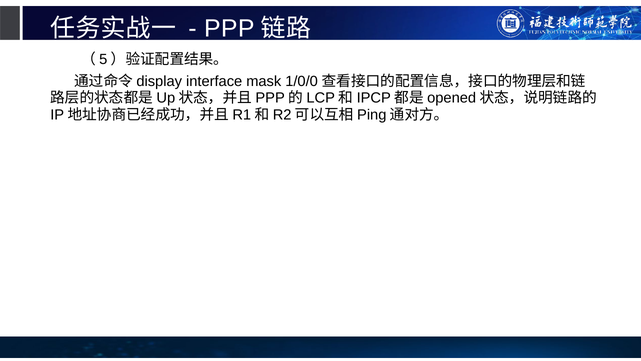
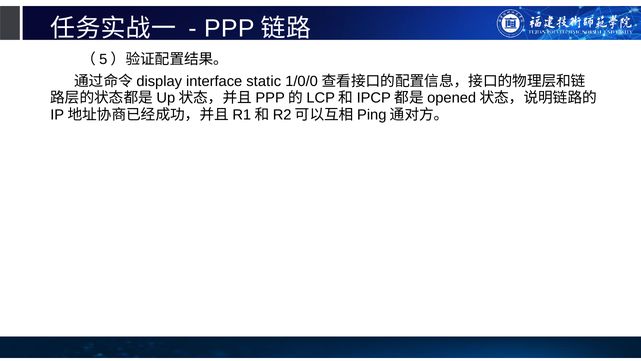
mask: mask -> static
